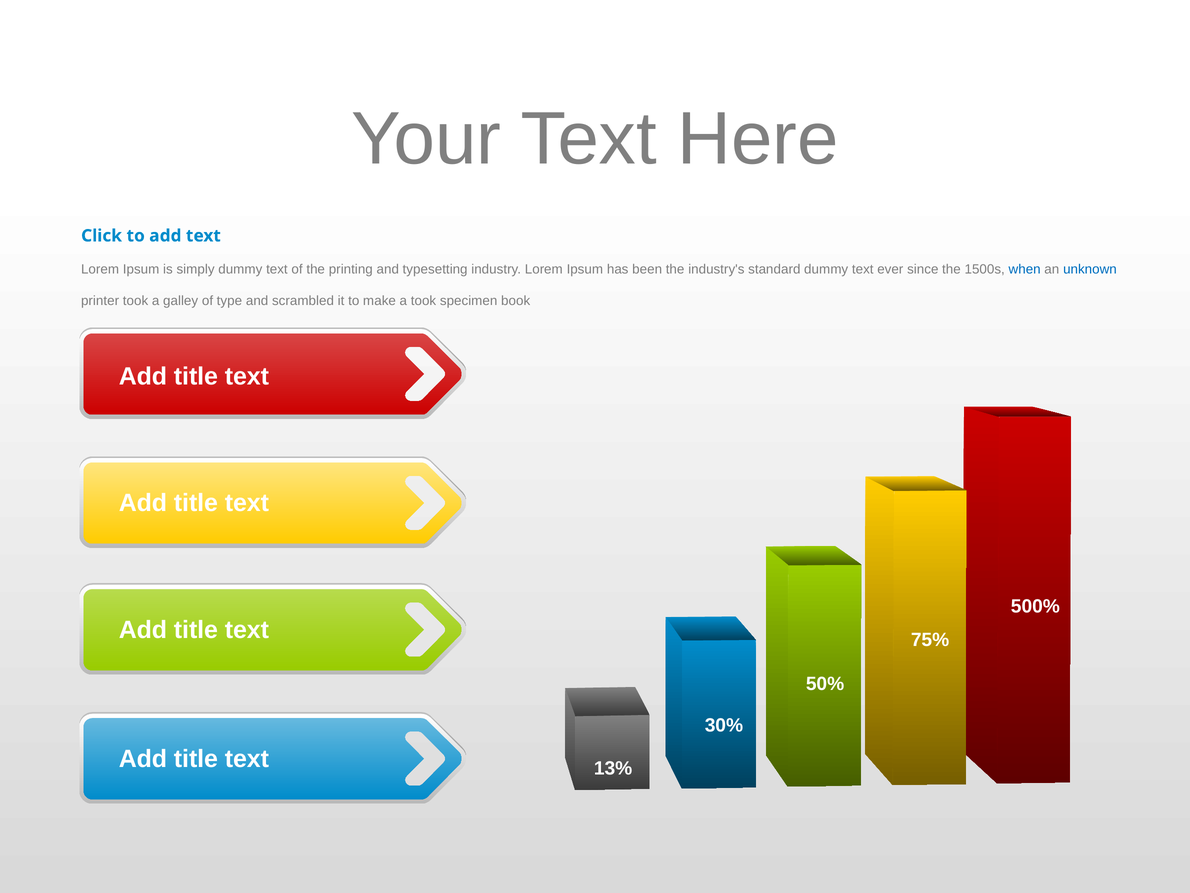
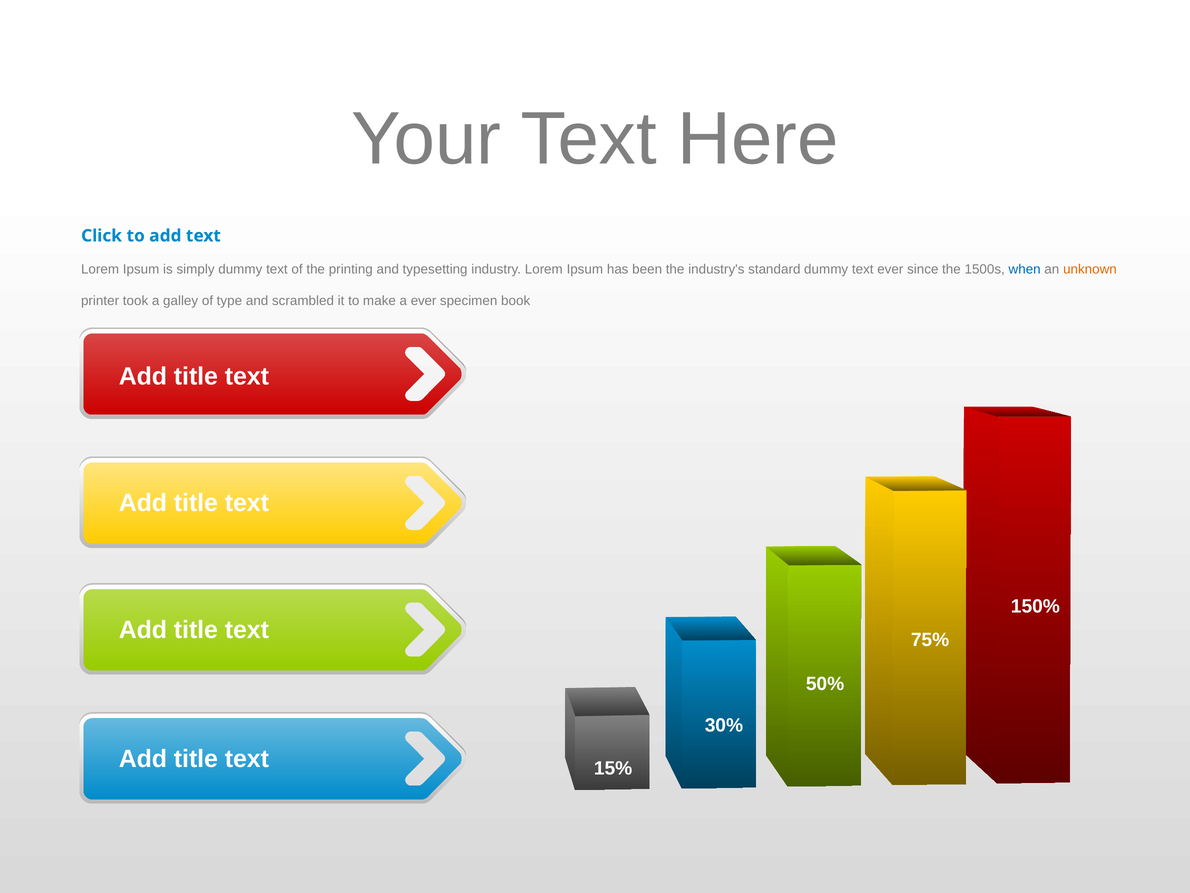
unknown colour: blue -> orange
a took: took -> ever
500%: 500% -> 150%
13%: 13% -> 15%
